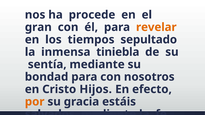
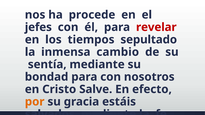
gran: gran -> jefes
revelar colour: orange -> red
tiniebla: tiniebla -> cambio
Hijos: Hijos -> Salve
